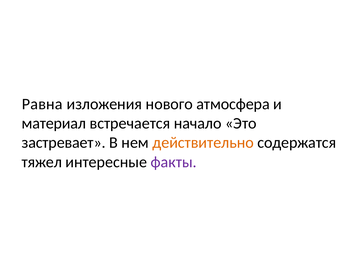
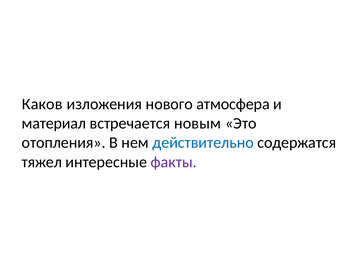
Равна: Равна -> Каков
начало: начало -> новым
застревает: застревает -> отопления
действительно colour: orange -> blue
